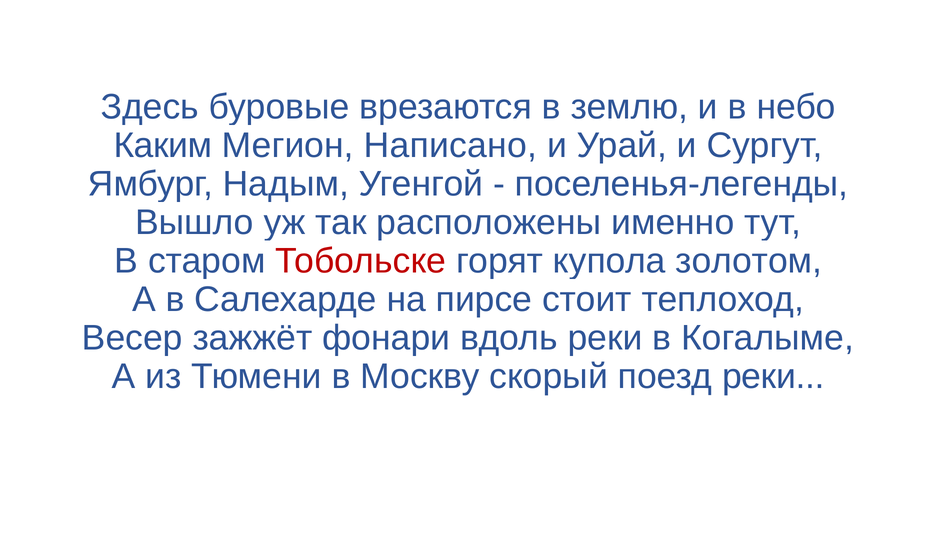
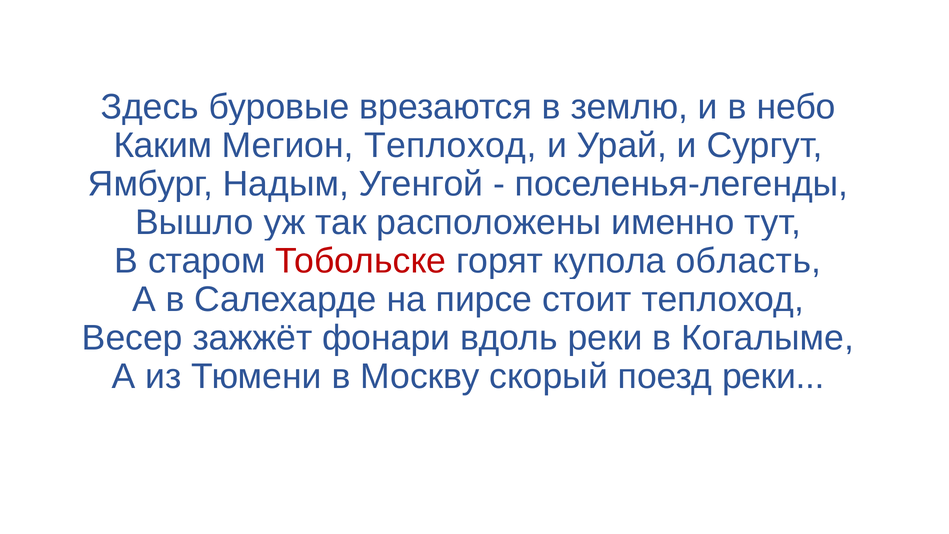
Мегион Написано: Написано -> Теплоход
золотом: золотом -> область
